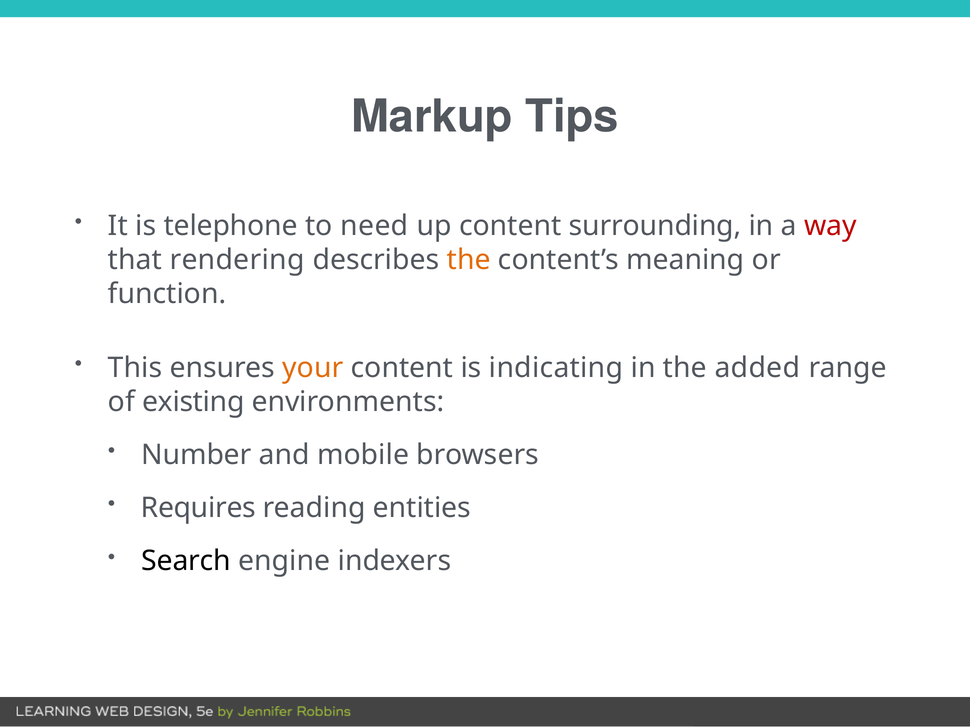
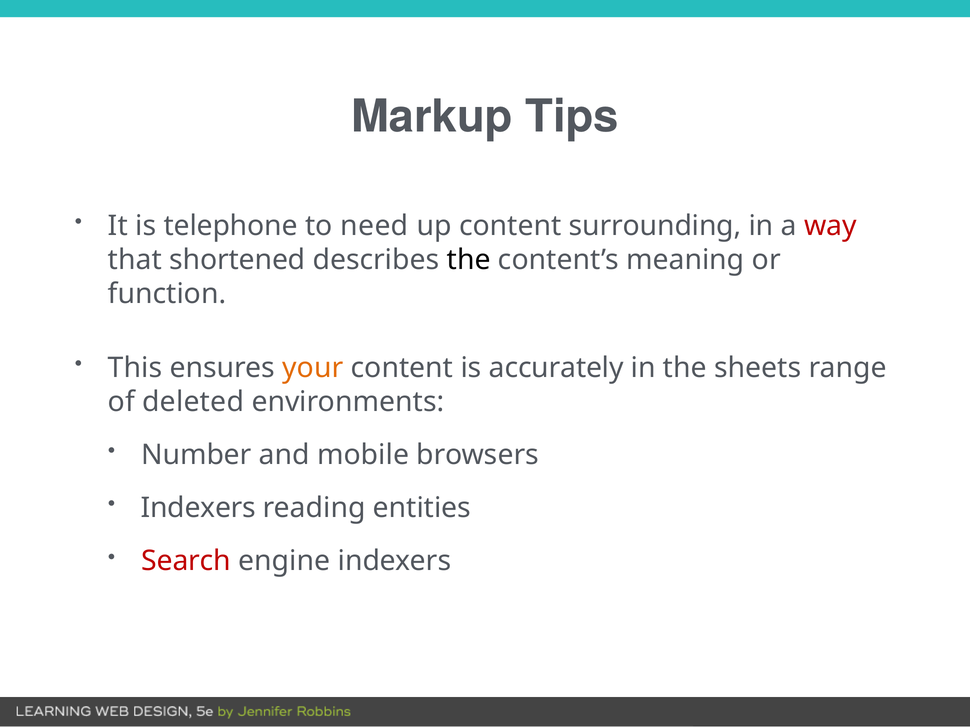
rendering: rendering -> shortened
the at (469, 260) colour: orange -> black
indicating: indicating -> accurately
added: added -> sheets
existing: existing -> deleted
Requires at (198, 508): Requires -> Indexers
Search colour: black -> red
